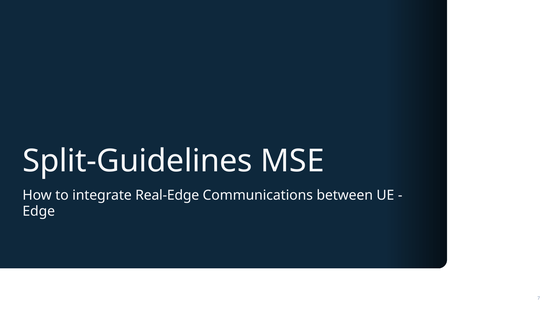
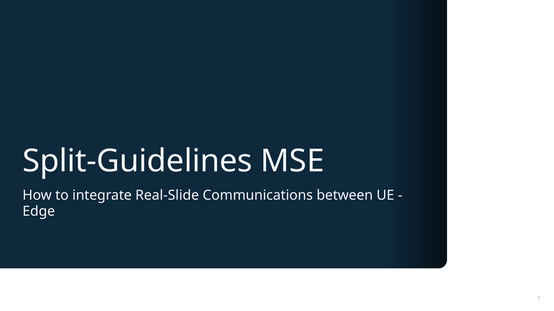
Real-Edge: Real-Edge -> Real-Slide
